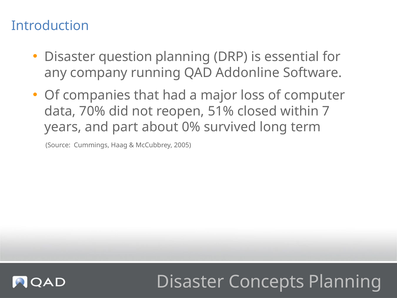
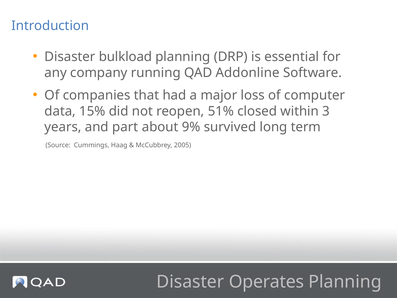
question: question -> bulkload
70%: 70% -> 15%
7: 7 -> 3
0%: 0% -> 9%
Concepts: Concepts -> Operates
